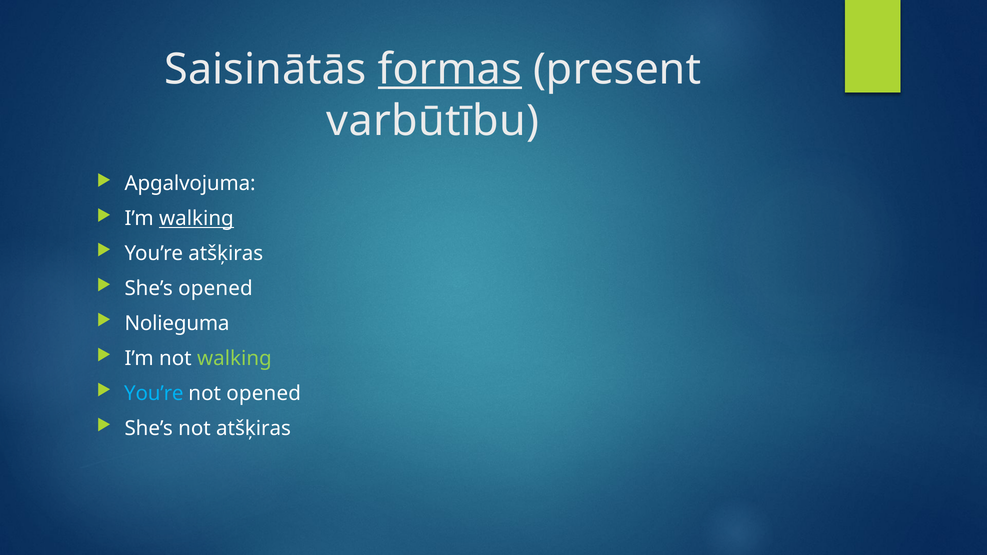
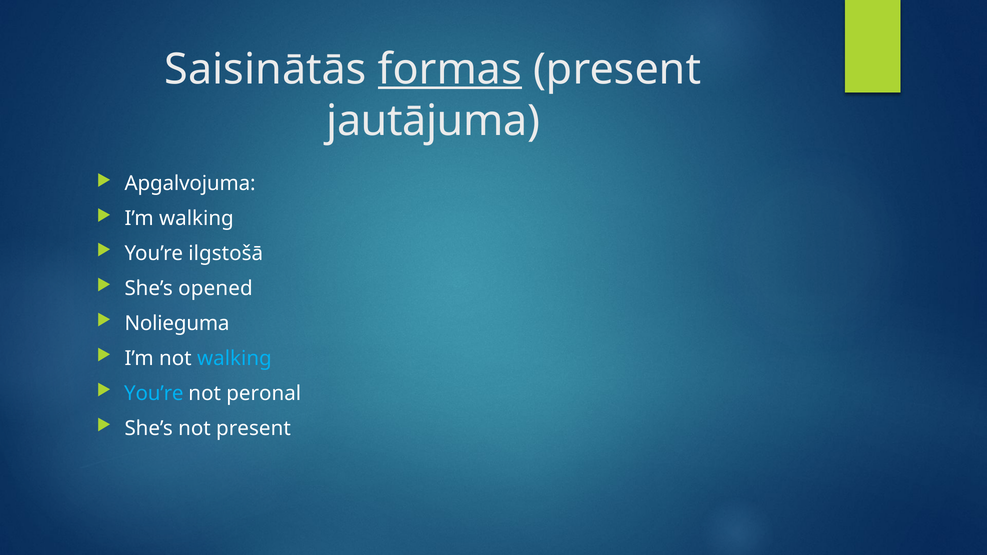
varbūtību: varbūtību -> jautājuma
walking at (196, 219) underline: present -> none
You’re atšķiras: atšķiras -> ilgstošā
walking at (234, 359) colour: light green -> light blue
not opened: opened -> peronal
not atšķiras: atšķiras -> present
